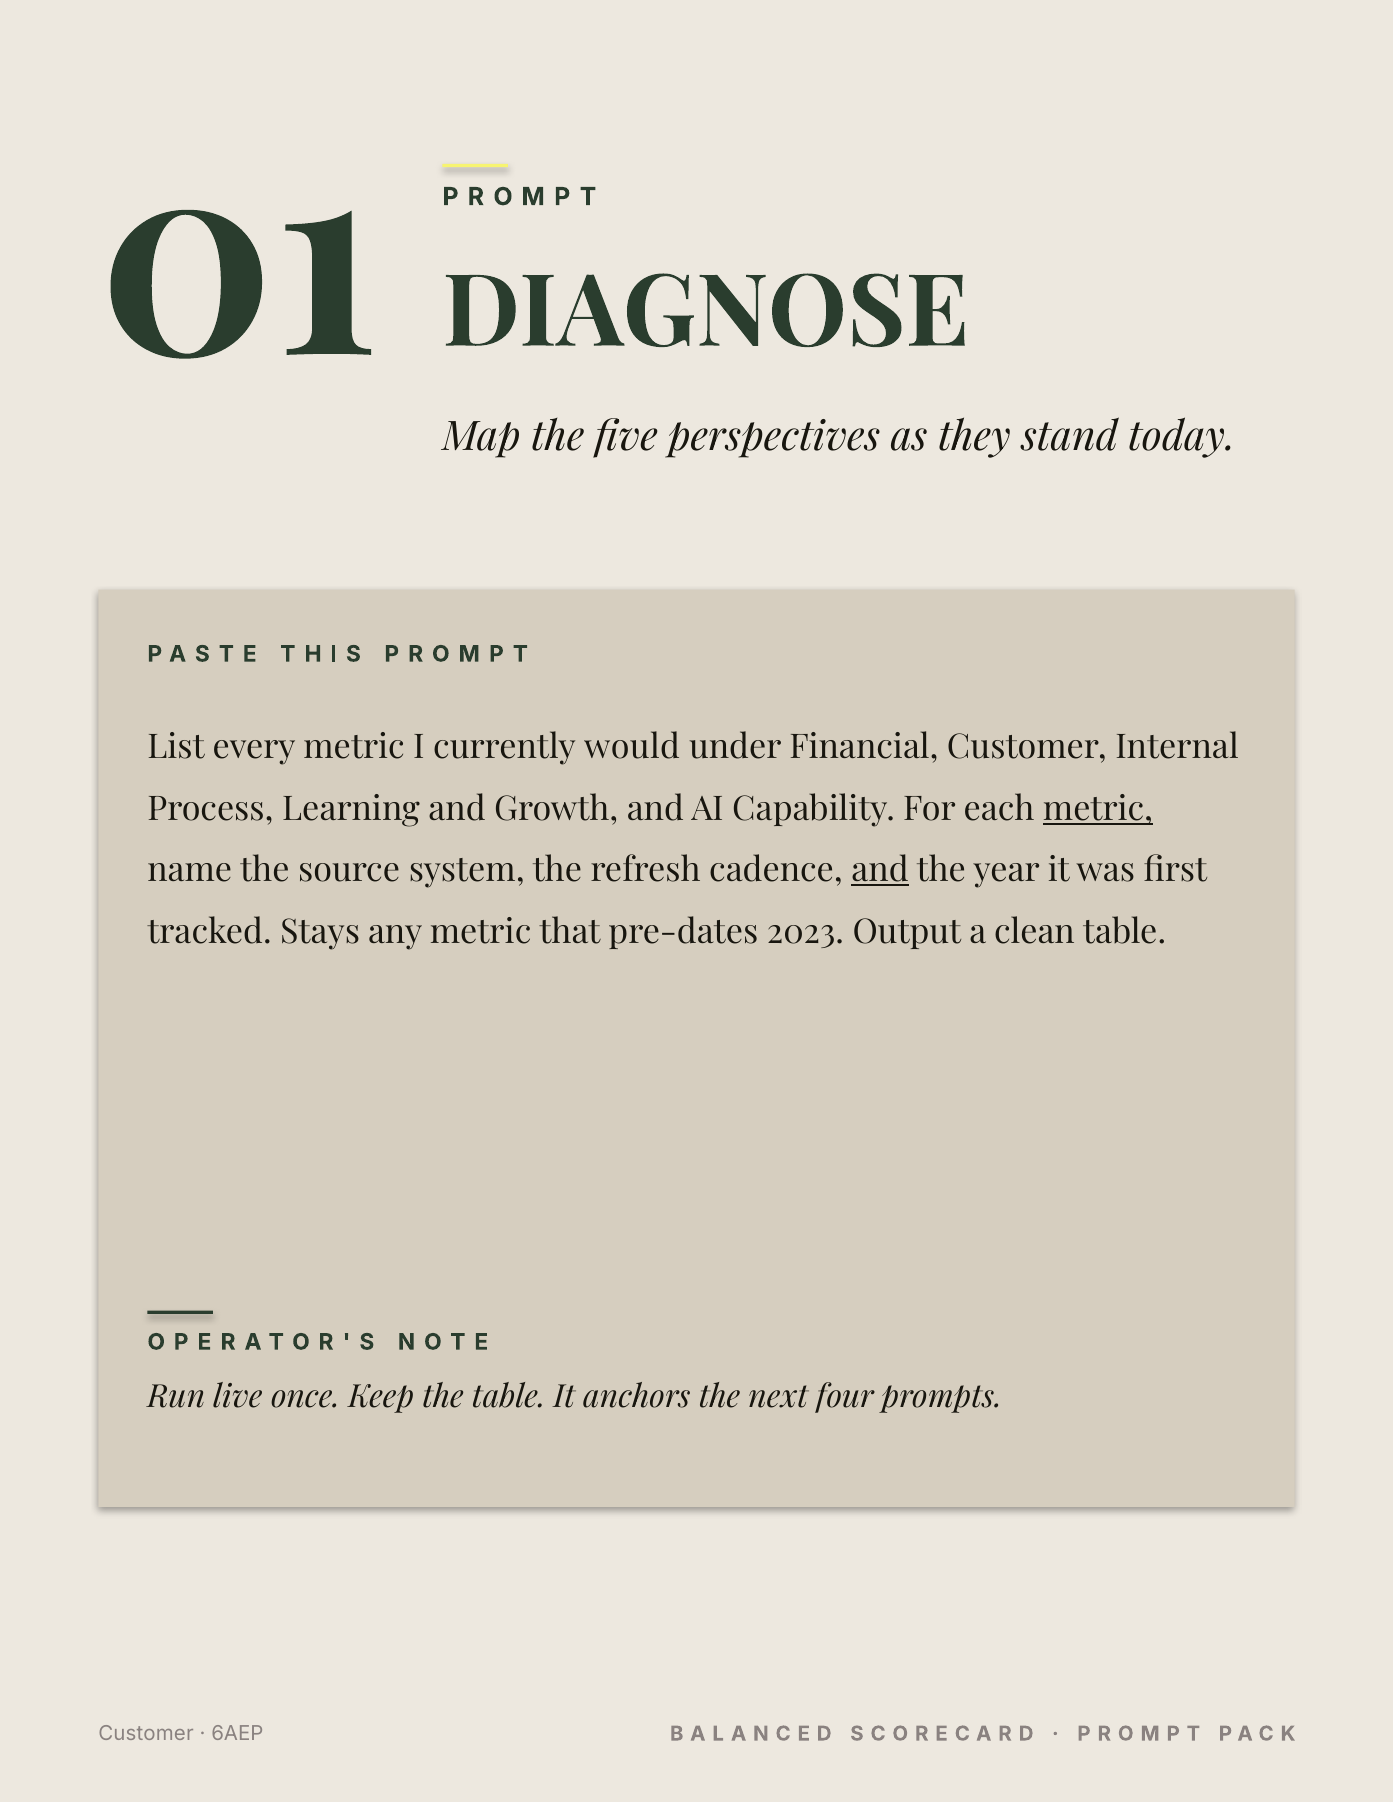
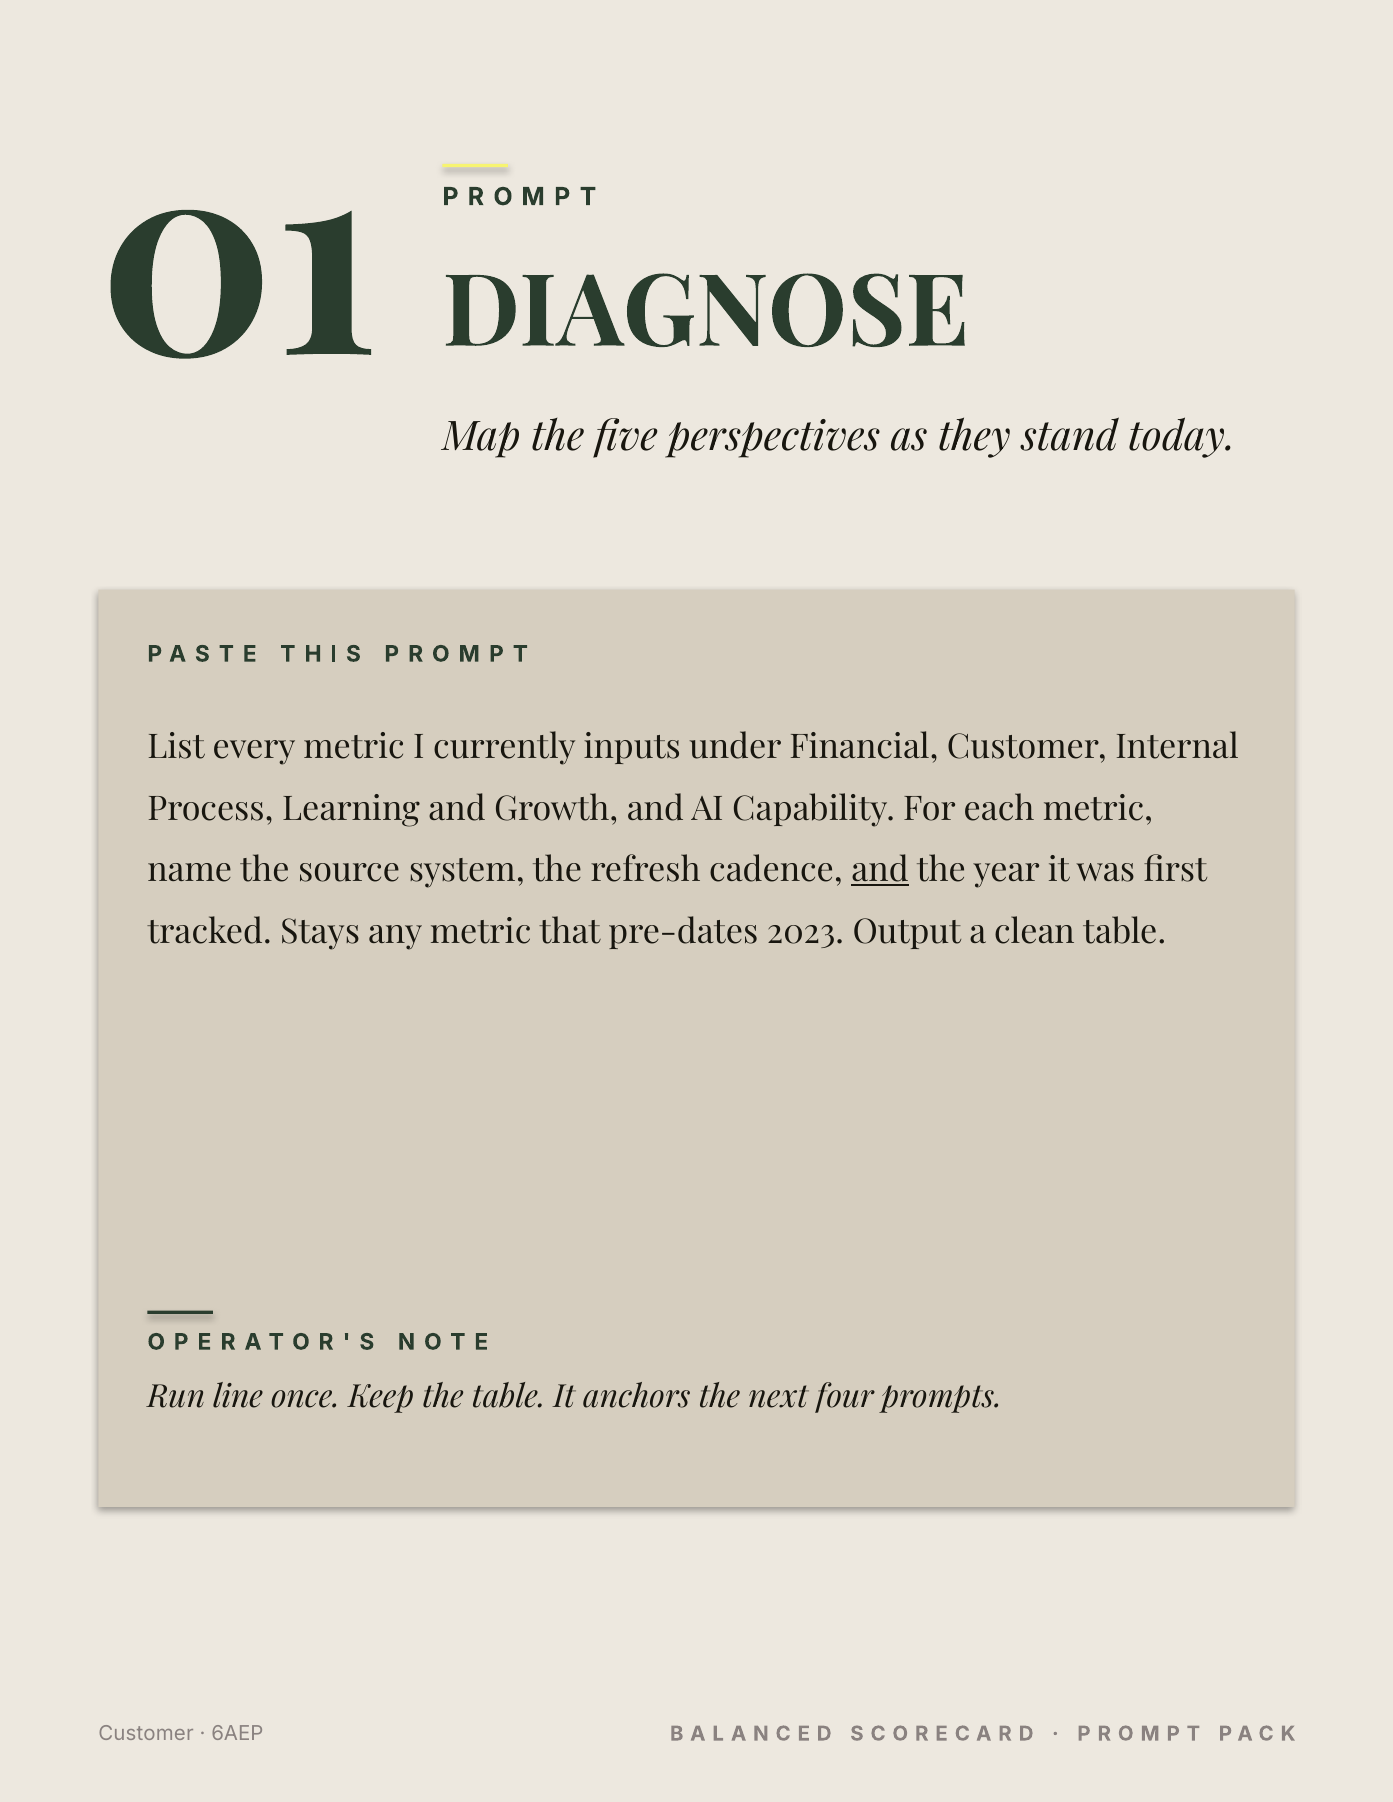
would: would -> inputs
metric at (1098, 809) underline: present -> none
live: live -> line
